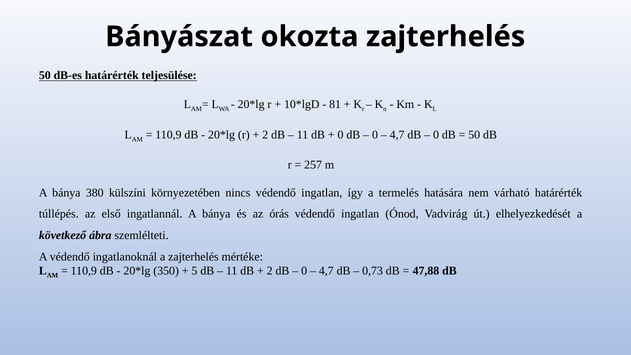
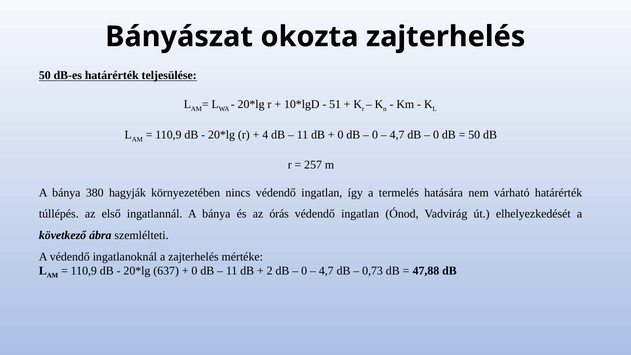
81: 81 -> 51
2 at (265, 135): 2 -> 4
külszíni: külszíni -> hagyják
350: 350 -> 637
5 at (194, 271): 5 -> 0
